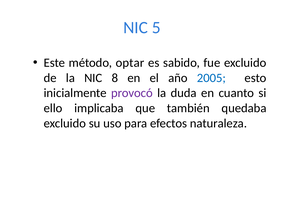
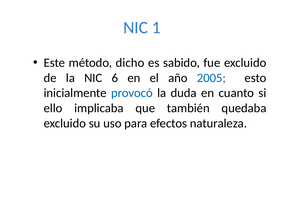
5: 5 -> 1
optar: optar -> dicho
8: 8 -> 6
provocó colour: purple -> blue
